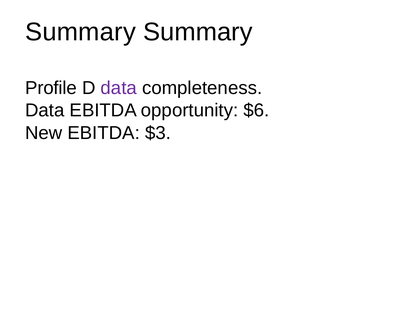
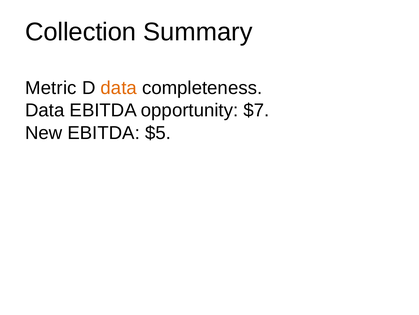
Summary at (80, 32): Summary -> Collection
Profile: Profile -> Metric
data at (119, 88) colour: purple -> orange
$6: $6 -> $7
$3: $3 -> $5
